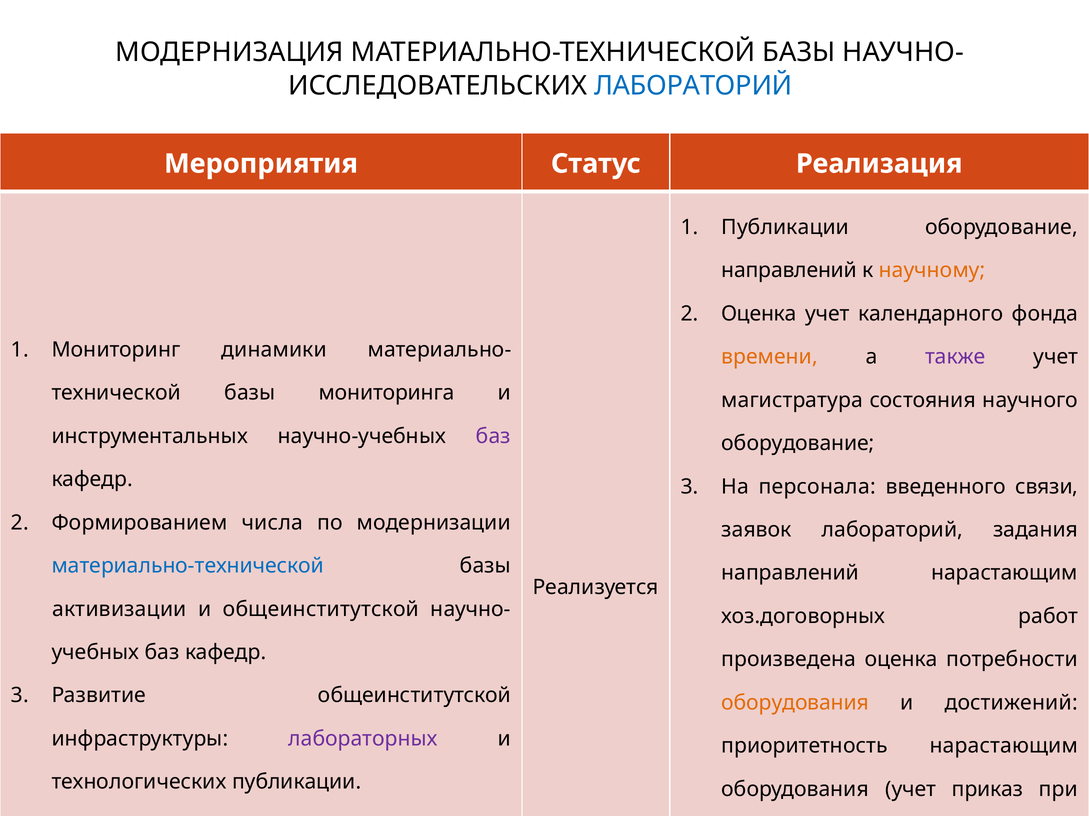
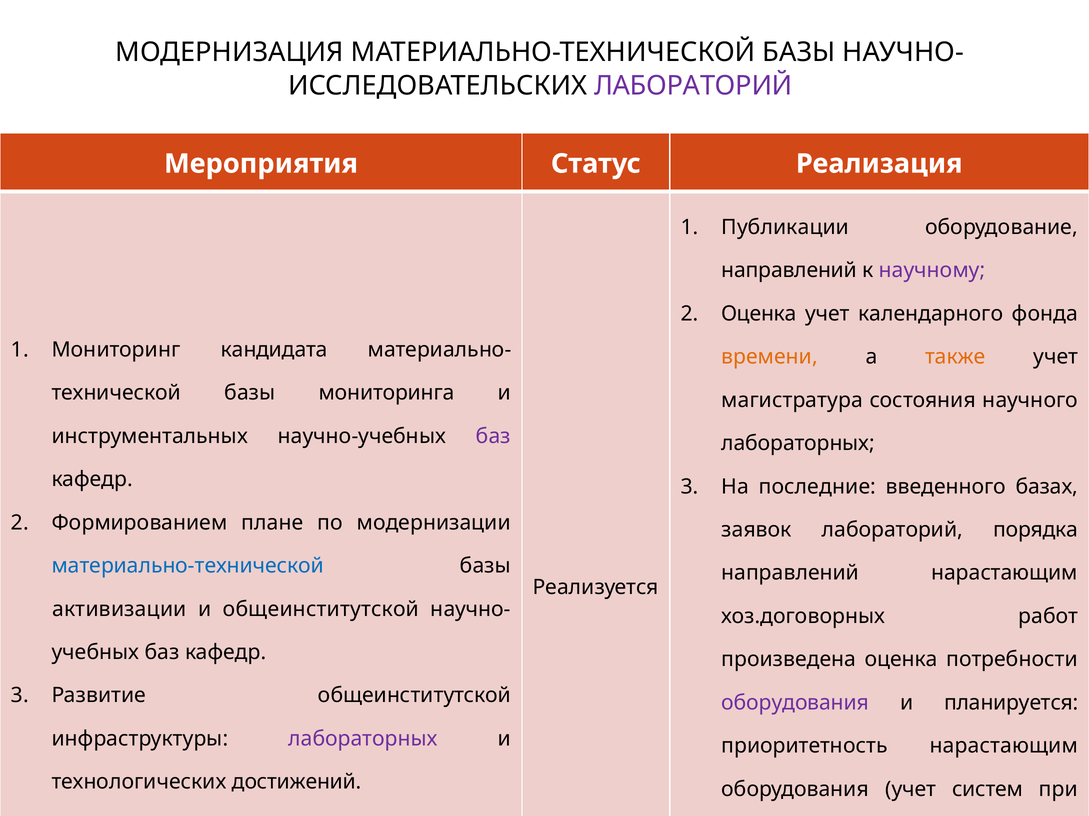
ЛАБОРАТОРИЙ at (693, 86) colour: blue -> purple
научному colour: orange -> purple
динамики: динамики -> кандидата
также colour: purple -> orange
оборудование at (798, 444): оборудование -> лабораторных
персонала: персонала -> последние
связи: связи -> базах
числа: числа -> плане
задания: задания -> порядка
оборудования at (795, 703) colour: orange -> purple
достижений: достижений -> планируется
технологических публикации: публикации -> достижений
приказ: приказ -> систем
